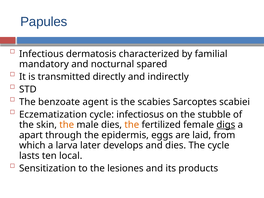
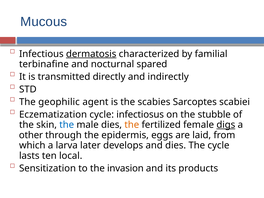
Papules: Papules -> Mucous
dermatosis underline: none -> present
mandatory: mandatory -> terbinafine
benzoate: benzoate -> geophilic
the at (67, 125) colour: orange -> blue
apart: apart -> other
lesiones: lesiones -> invasion
